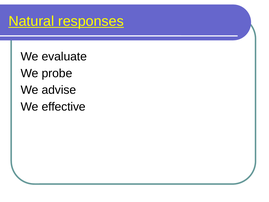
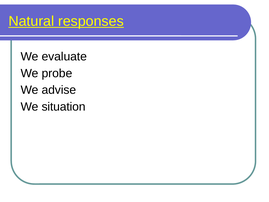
effective: effective -> situation
